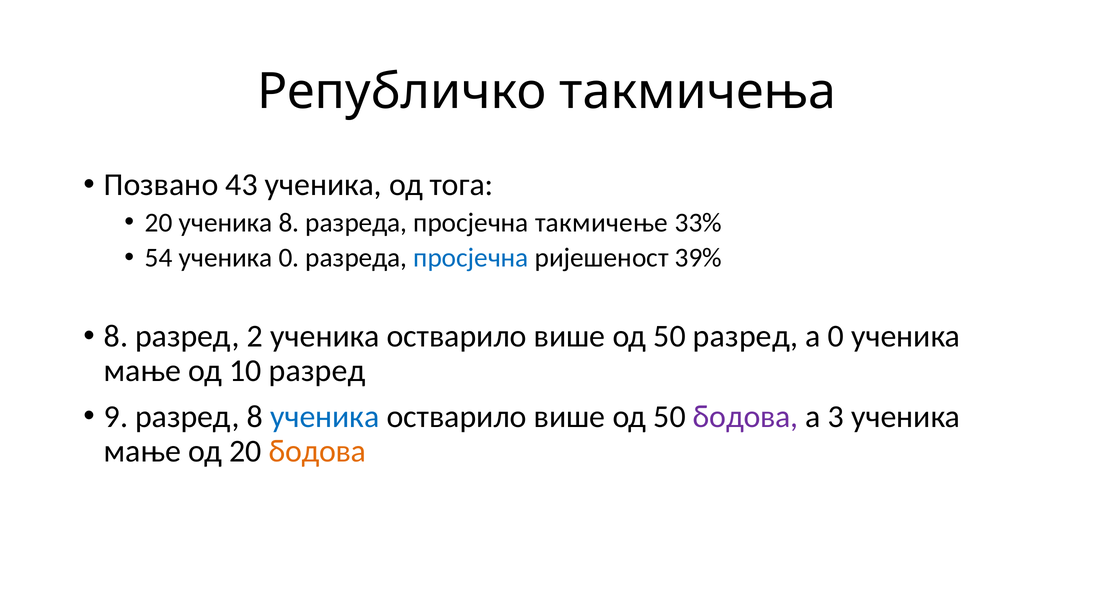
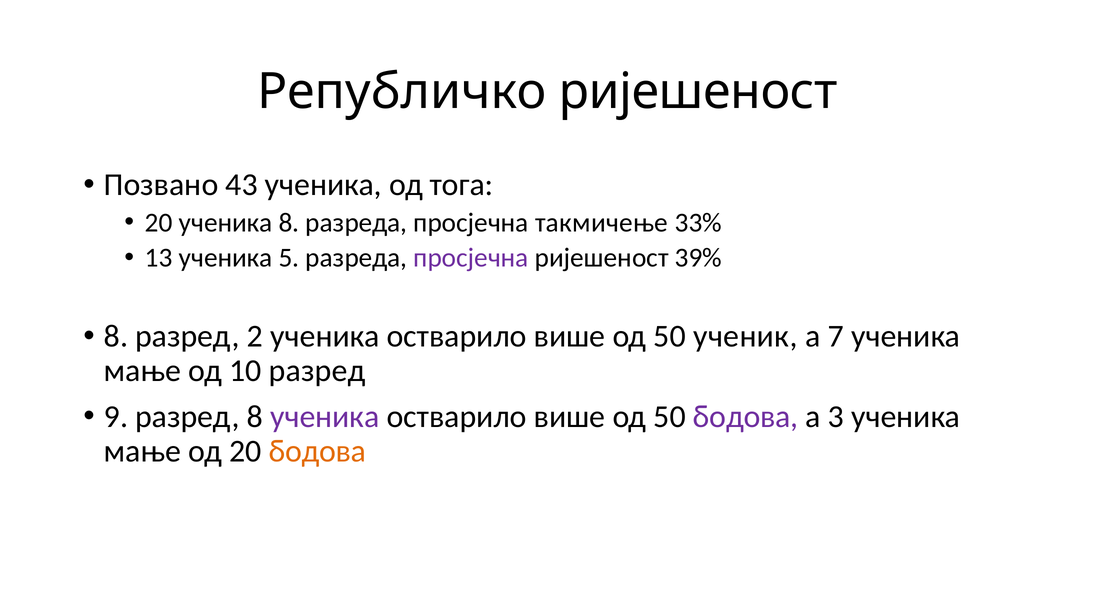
Републичко такмичења: такмичења -> ријешеност
54: 54 -> 13
ученика 0: 0 -> 5
просјечна at (471, 258) colour: blue -> purple
50 разред: разред -> ученик
а 0: 0 -> 7
ученика at (325, 417) colour: blue -> purple
